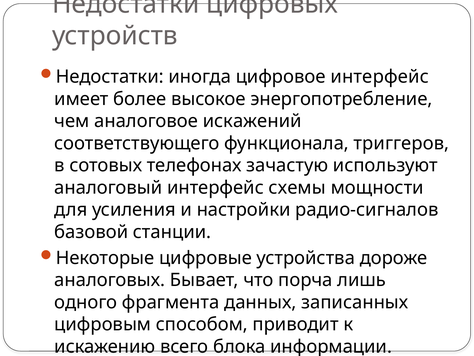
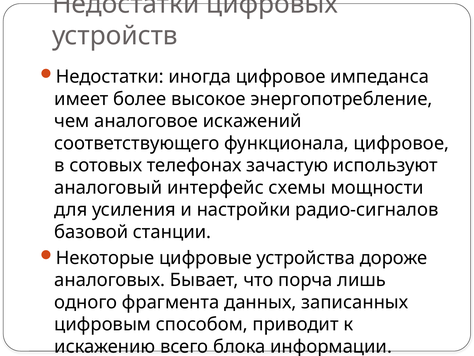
цифровое интерфейс: интерфейс -> импеданса
функционала триггеров: триггеров -> цифровое
